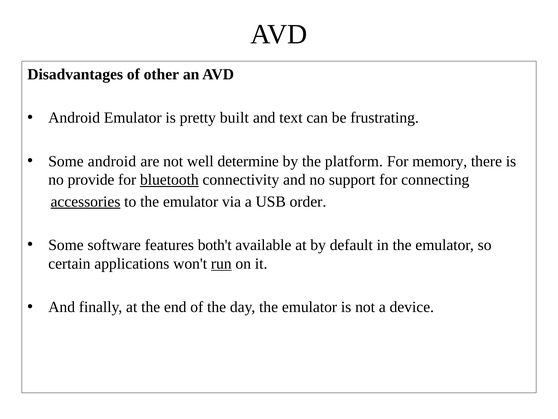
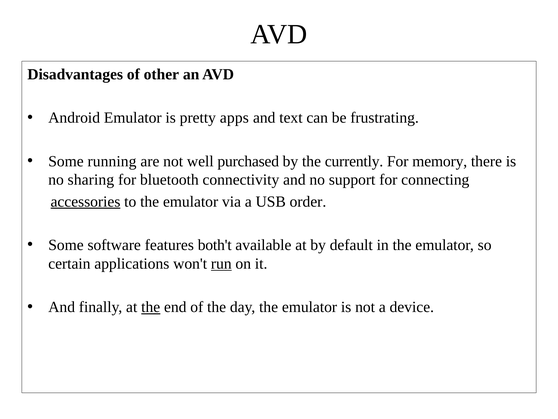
built: built -> apps
Some android: android -> running
determine: determine -> purchased
platform: platform -> currently
provide: provide -> sharing
bluetooth underline: present -> none
the at (151, 307) underline: none -> present
